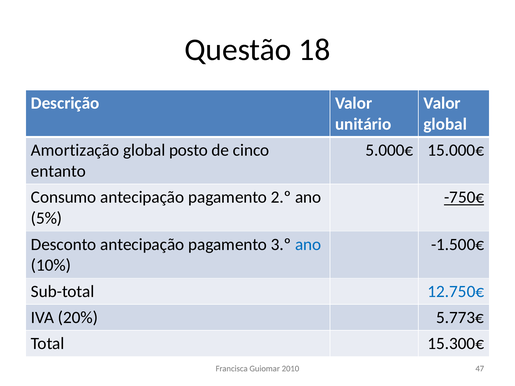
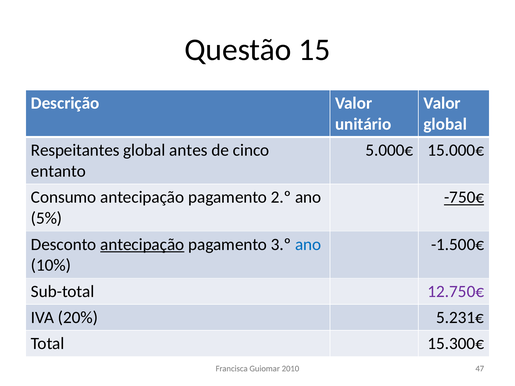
18: 18 -> 15
Amortização: Amortização -> Respeitantes
posto: posto -> antes
antecipação at (142, 245) underline: none -> present
12.750€ colour: blue -> purple
5.773€: 5.773€ -> 5.231€
